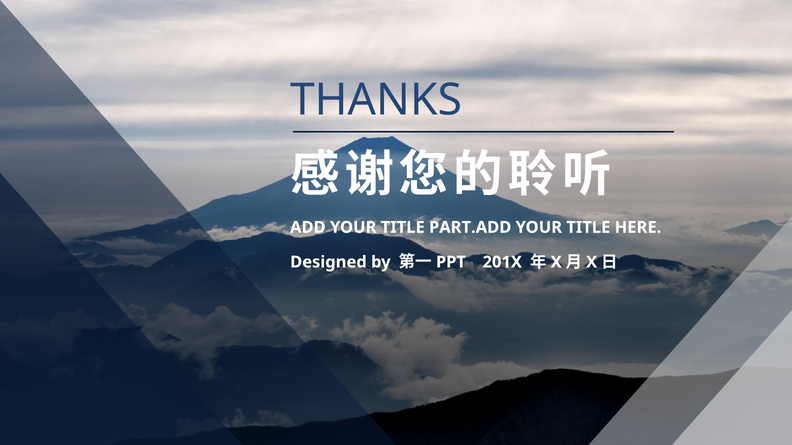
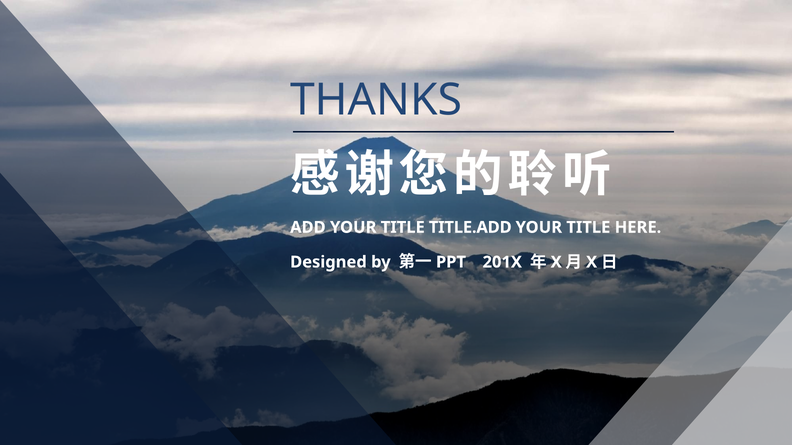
PART.ADD: PART.ADD -> TITLE.ADD
